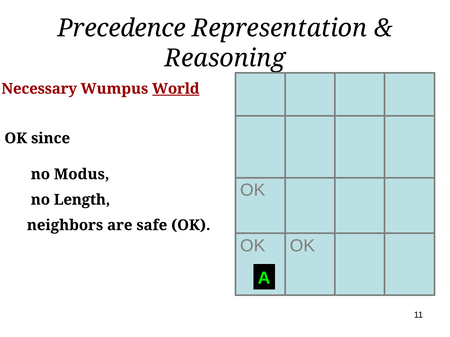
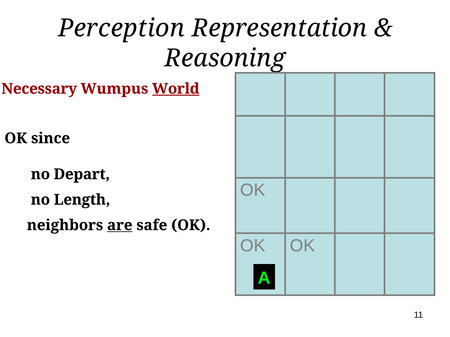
Precedence: Precedence -> Perception
Modus: Modus -> Depart
are underline: none -> present
